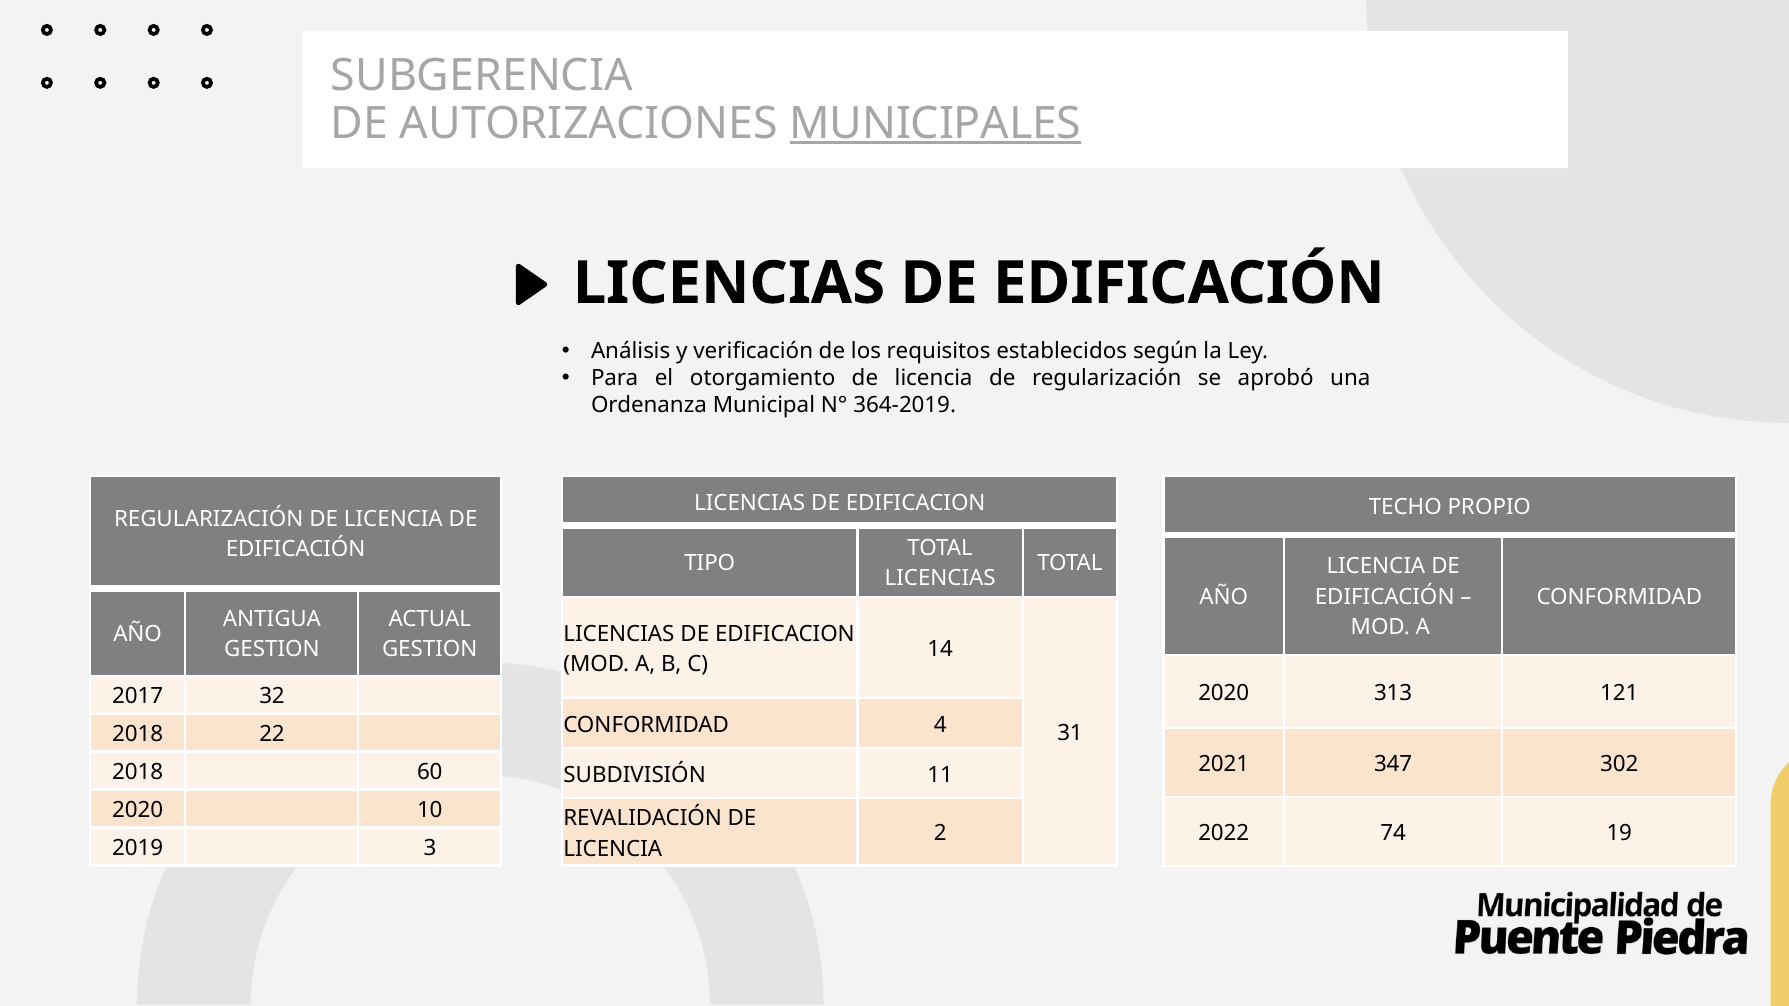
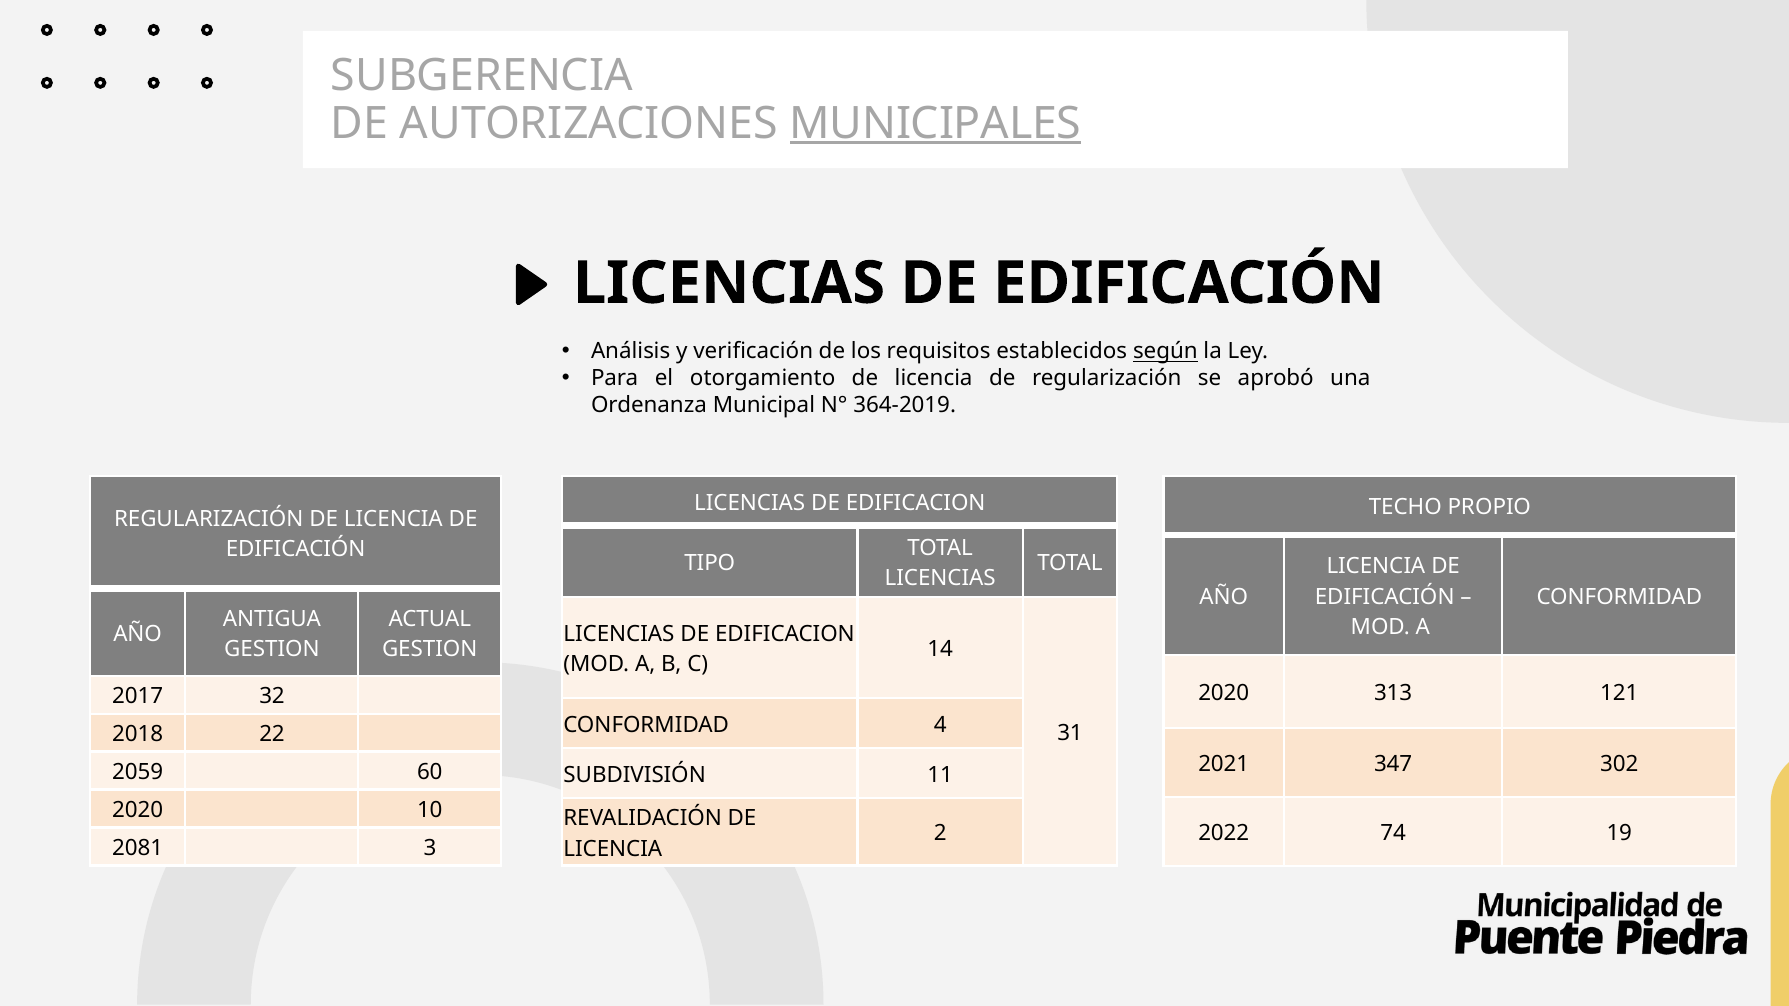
según underline: none -> present
2018 at (138, 773): 2018 -> 2059
2019: 2019 -> 2081
